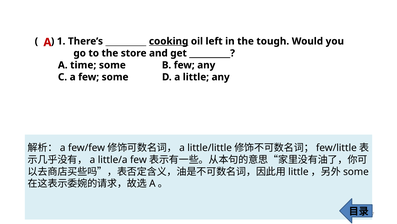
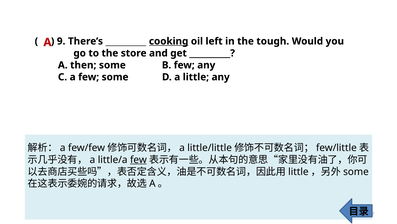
1: 1 -> 9
time: time -> then
few at (138, 159) underline: none -> present
